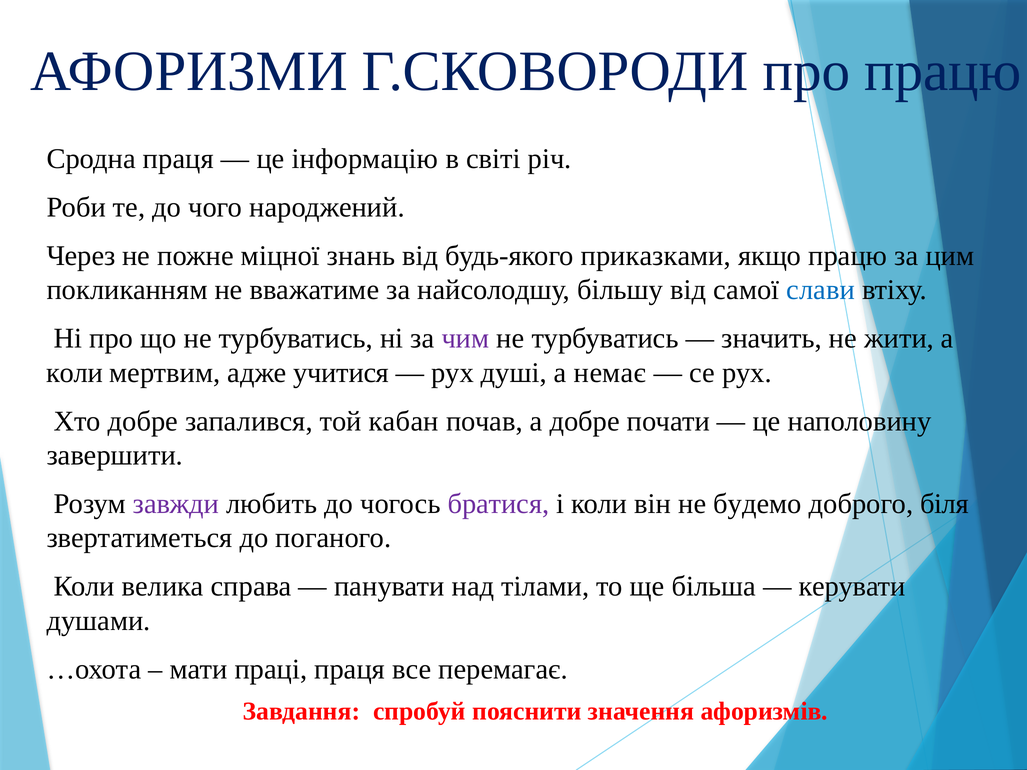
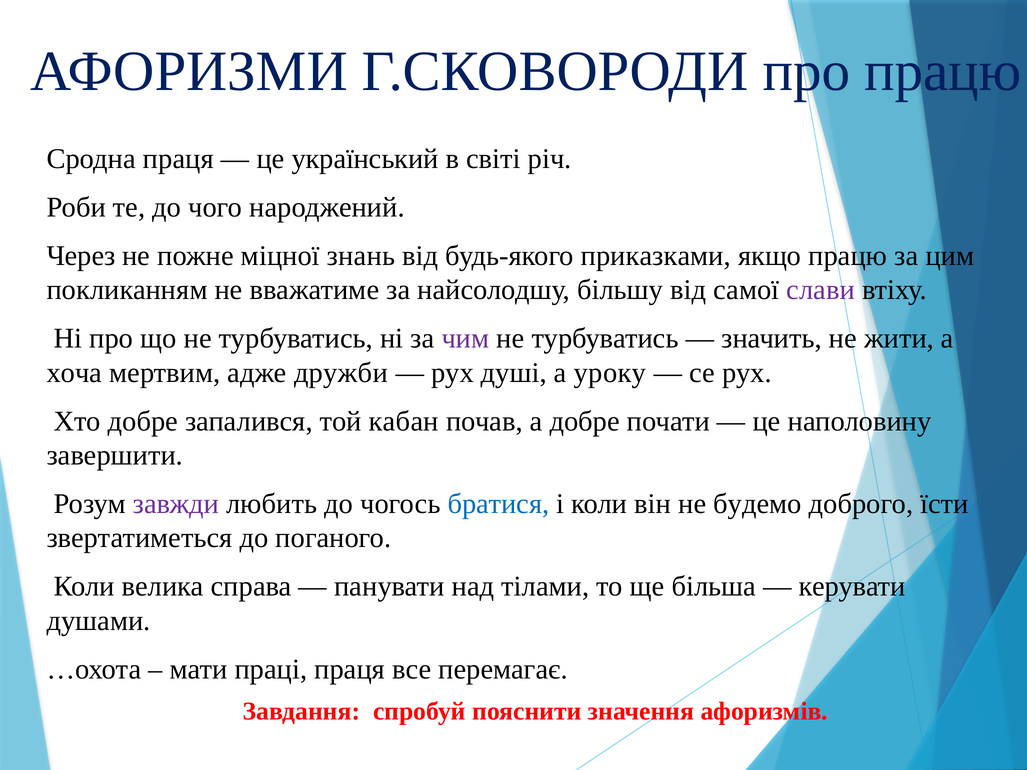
інформацію: інформацію -> український
слави colour: blue -> purple
коли at (75, 373): коли -> хоча
учитися: учитися -> дружби
немає: немає -> уроку
братися colour: purple -> blue
біля: біля -> їсти
